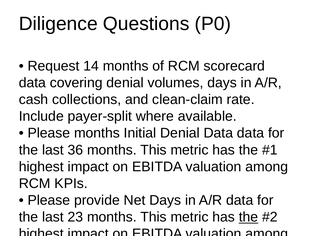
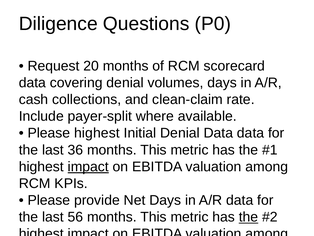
14: 14 -> 20
Please months: months -> highest
impact at (88, 166) underline: none -> present
23: 23 -> 56
